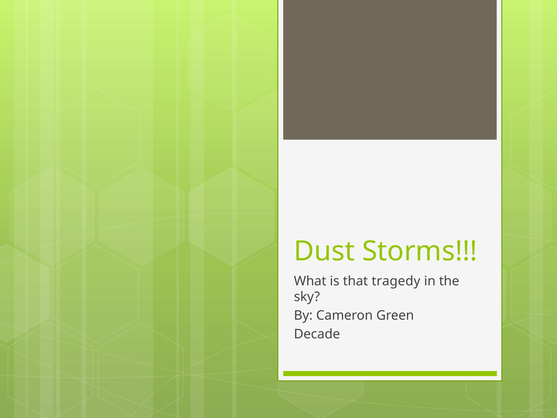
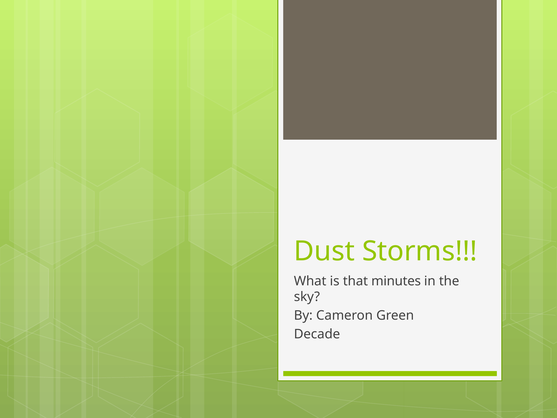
tragedy: tragedy -> minutes
